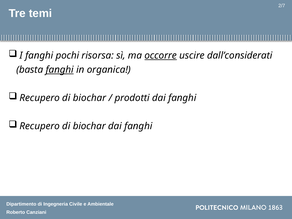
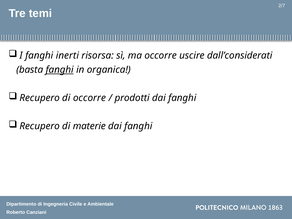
pochi: pochi -> inerti
occorre at (161, 56) underline: present -> none
biochar at (90, 98): biochar -> occorre
biochar at (89, 126): biochar -> materie
